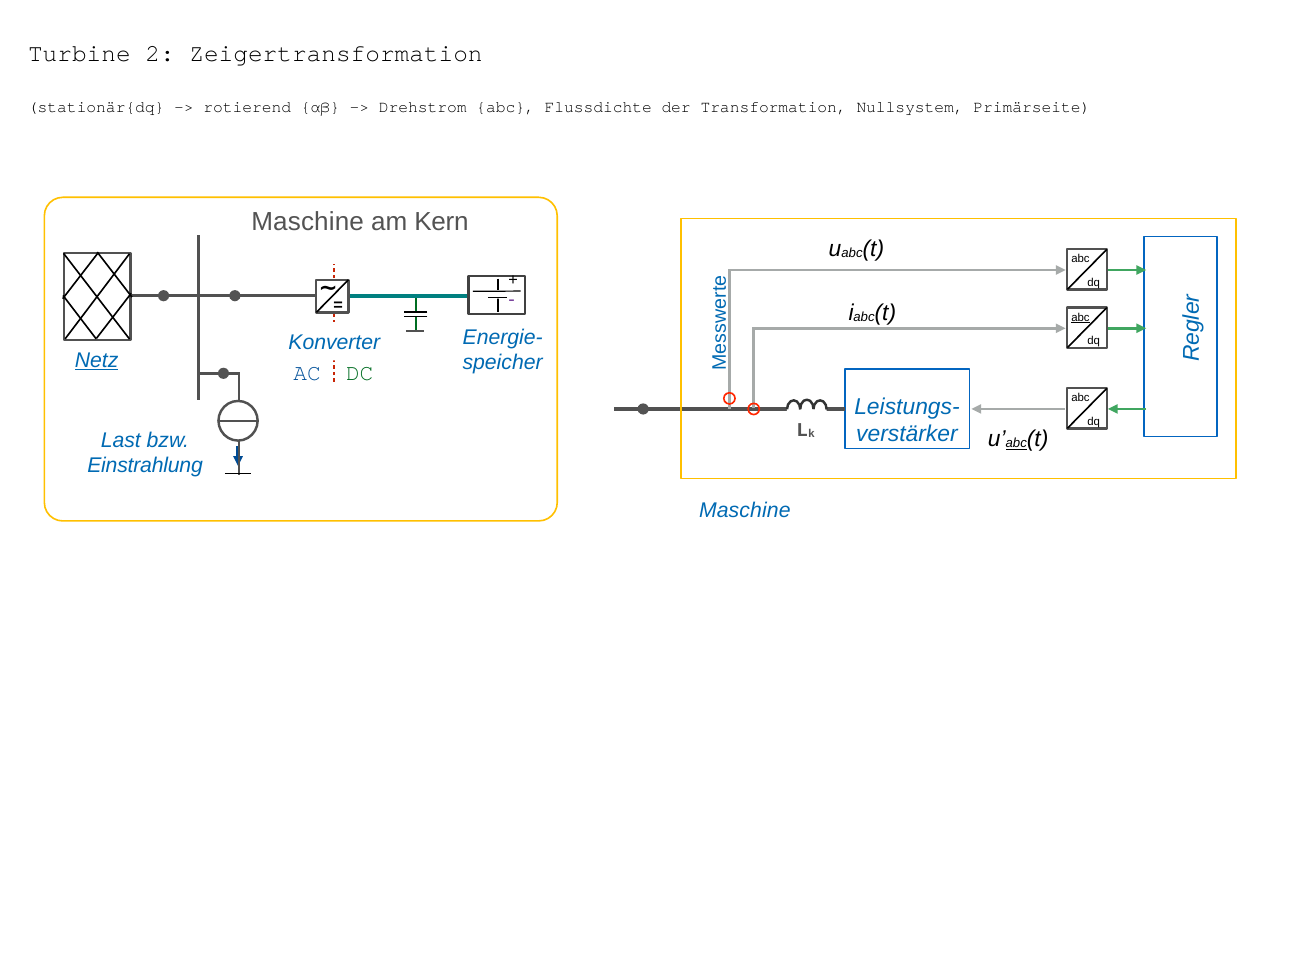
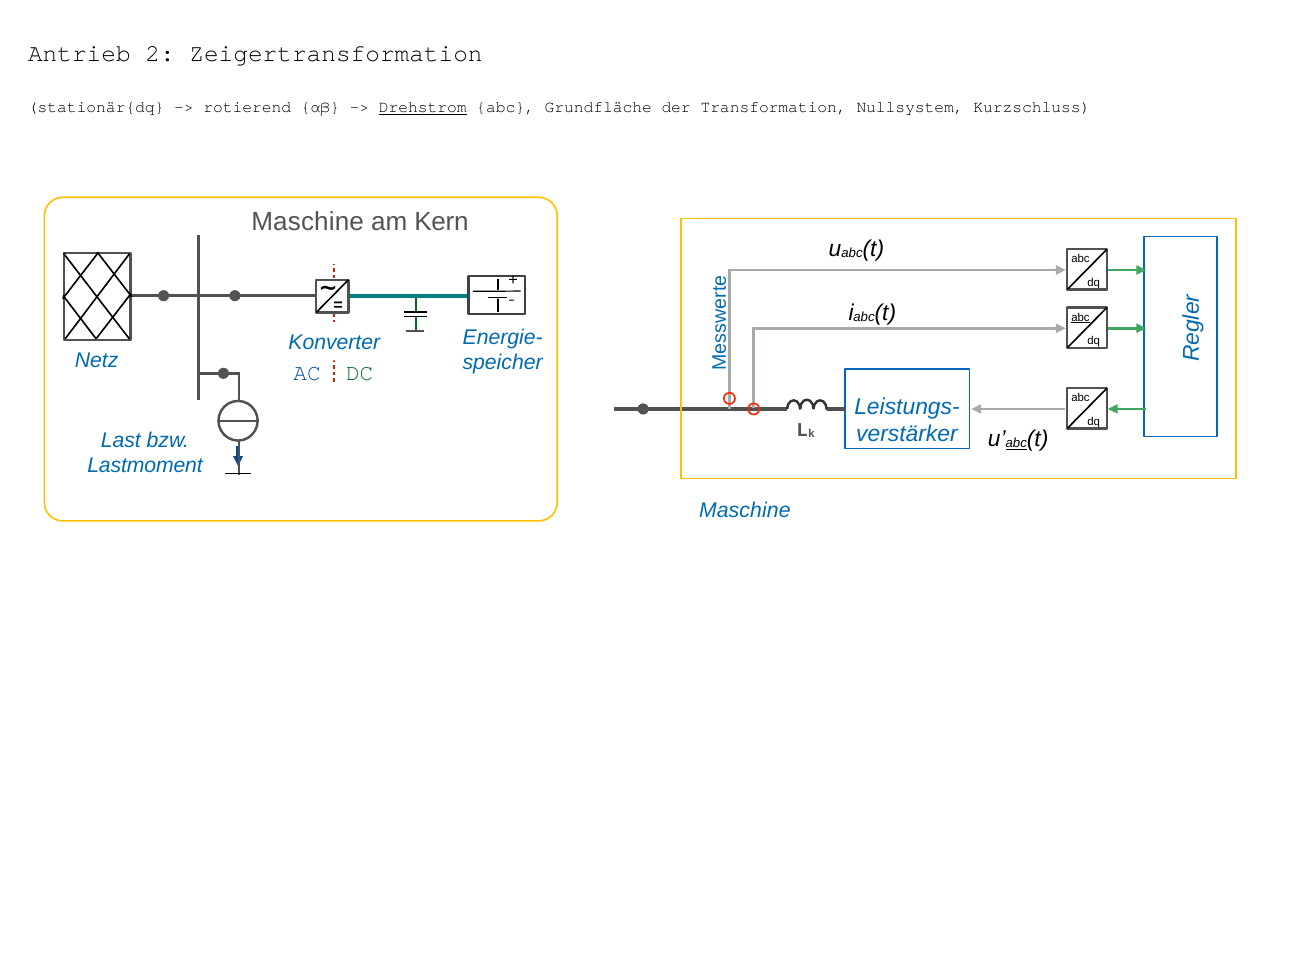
Turbine: Turbine -> Antrieb
Drehstrom underline: none -> present
Flussdichte: Flussdichte -> Grundfläche
Primärseite: Primärseite -> Kurzschluss
Netz underline: present -> none
Einstrahlung: Einstrahlung -> Lastmoment
